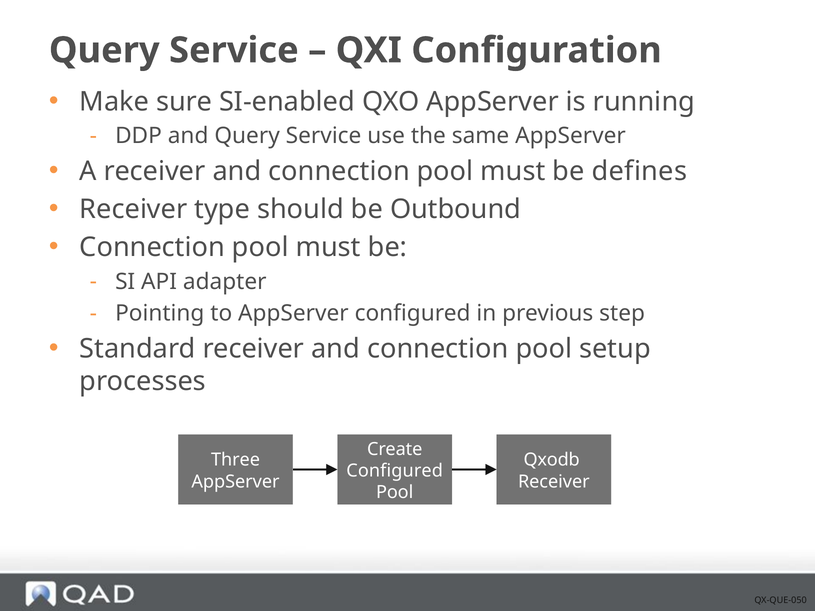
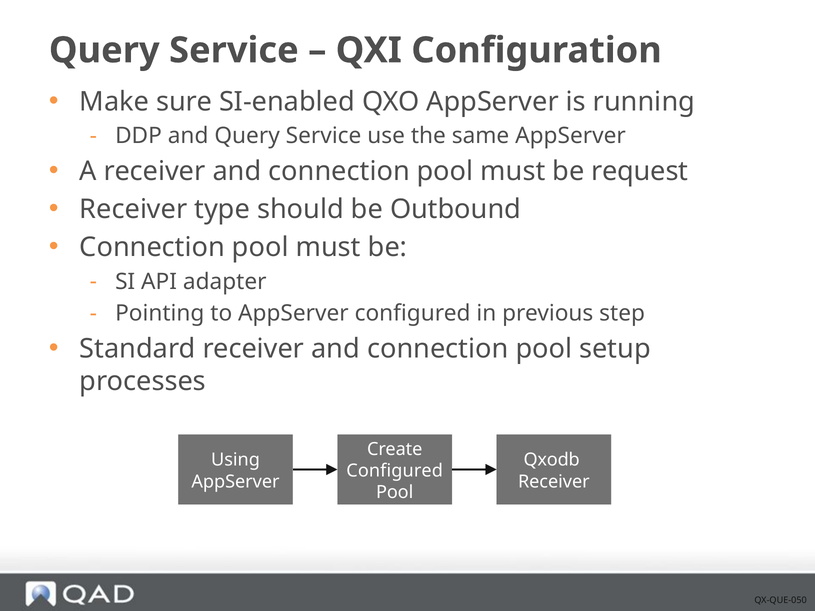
defines: defines -> request
Three: Three -> Using
